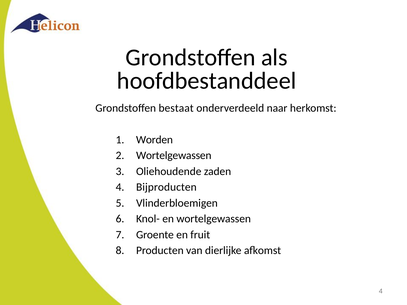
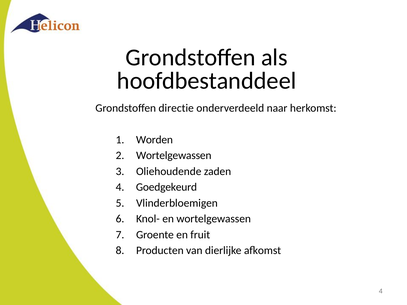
bestaat: bestaat -> directie
Bijproducten: Bijproducten -> Goedgekeurd
